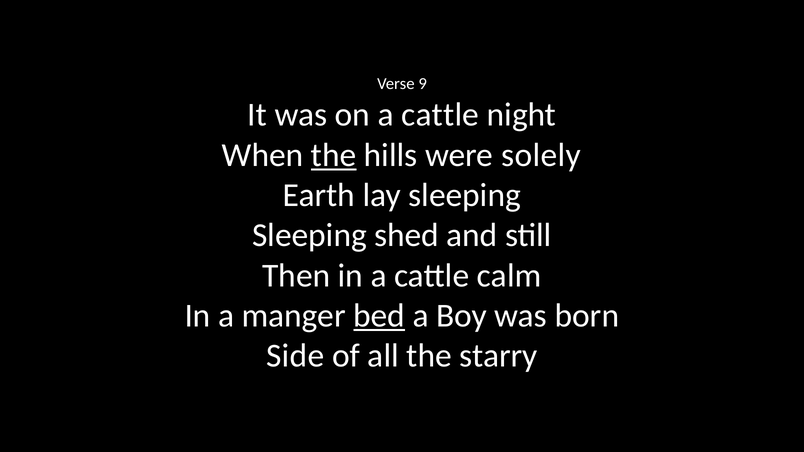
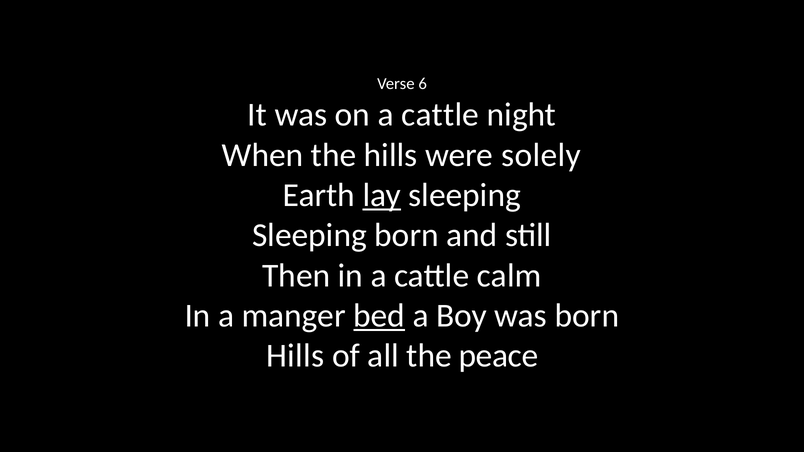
9: 9 -> 6
the at (334, 155) underline: present -> none
lay underline: none -> present
Sleeping shed: shed -> born
Side at (295, 356): Side -> Hills
starry: starry -> peace
